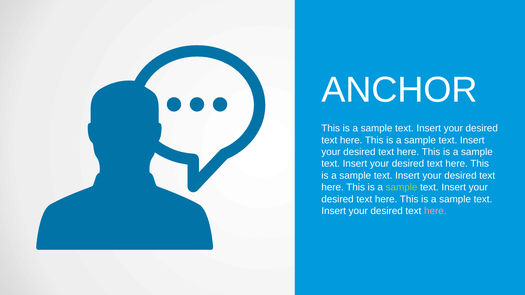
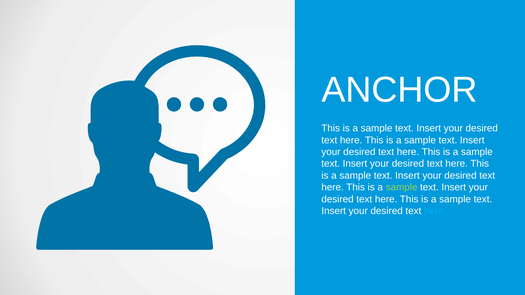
here at (435, 211) colour: pink -> light blue
